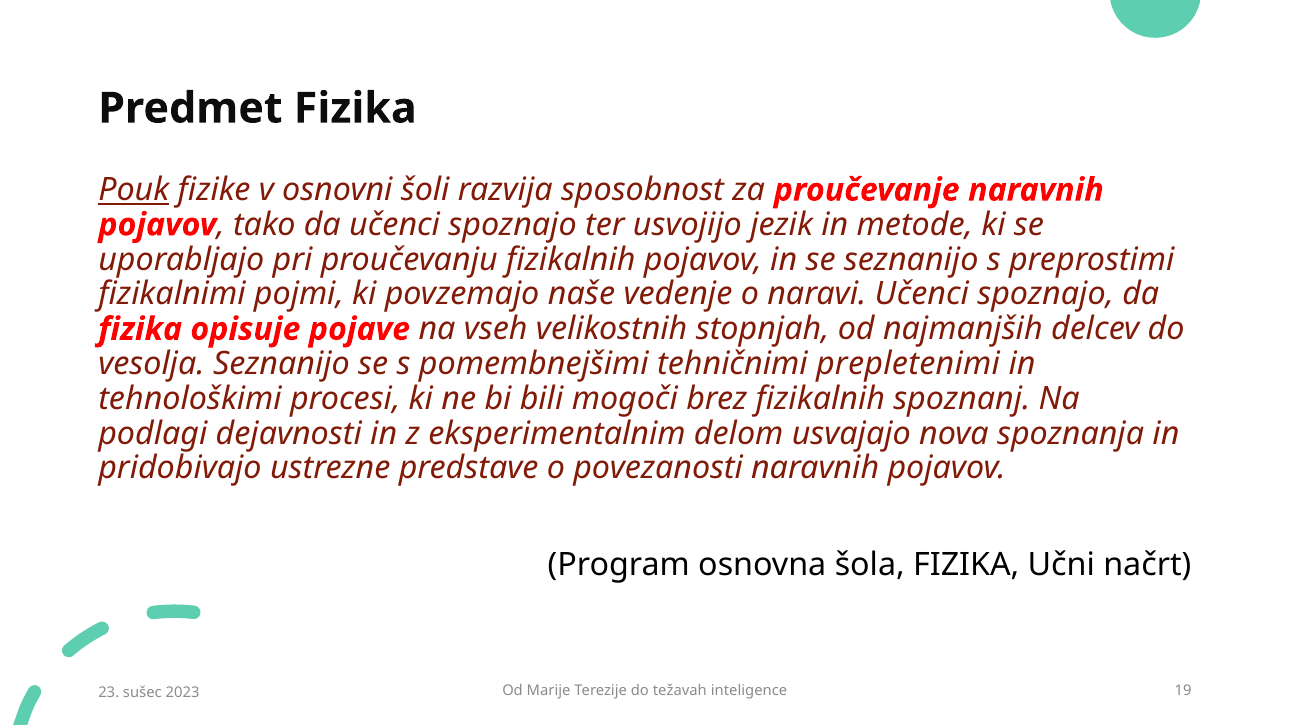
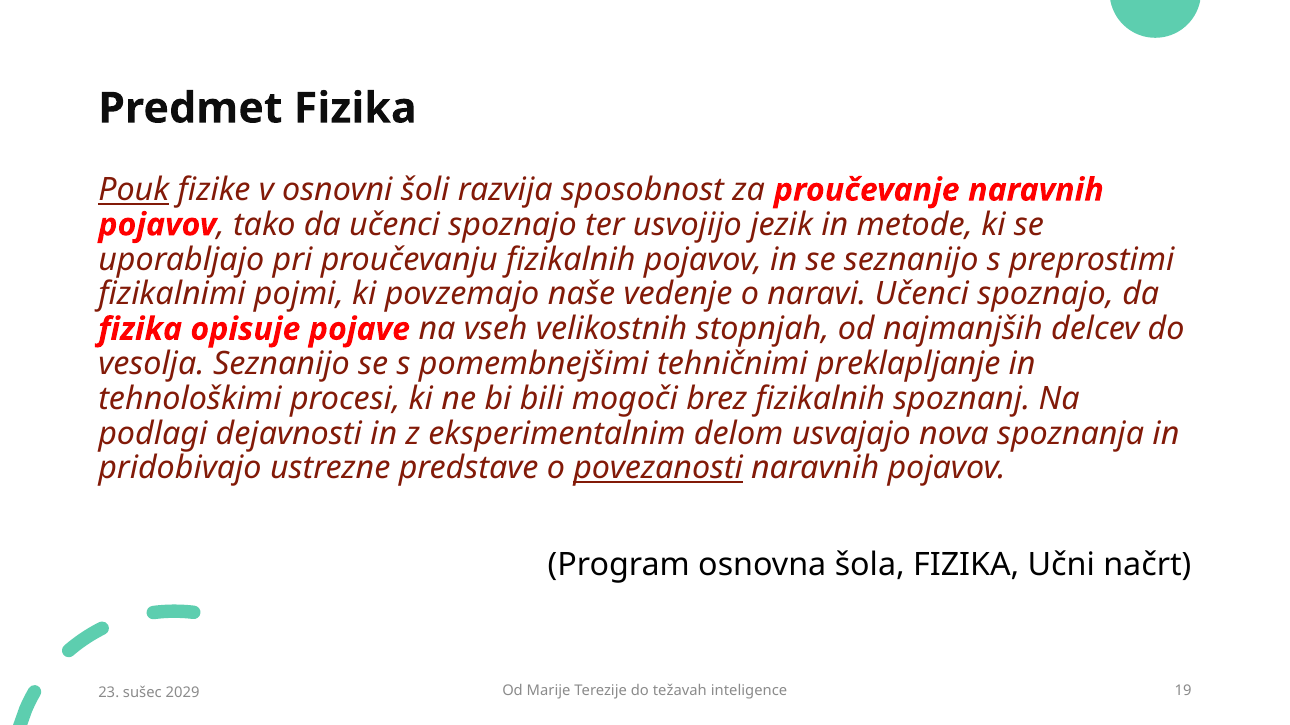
prepletenimi: prepletenimi -> preklapljanje
povezanosti underline: none -> present
2023: 2023 -> 2029
